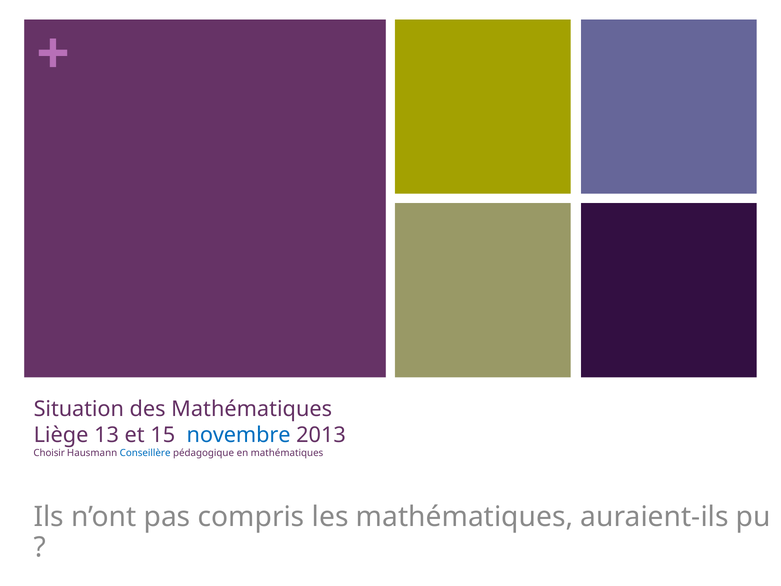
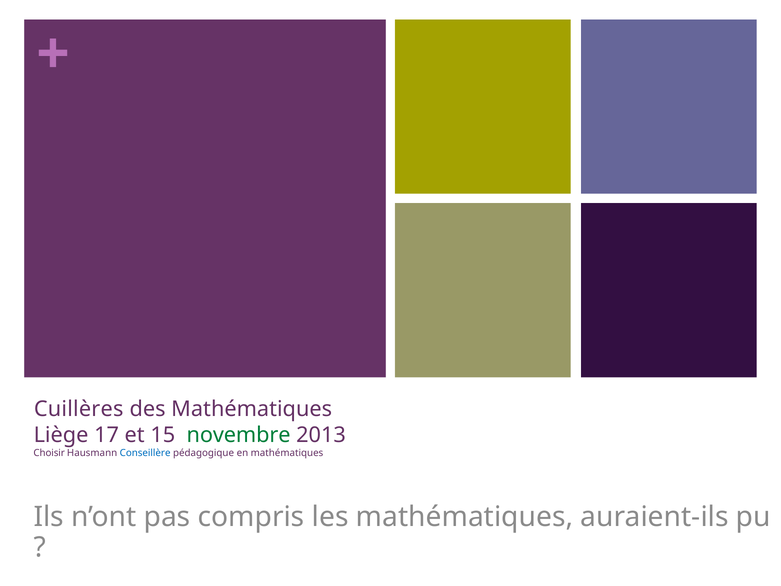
Situation: Situation -> Cuillères
13: 13 -> 17
novembre colour: blue -> green
